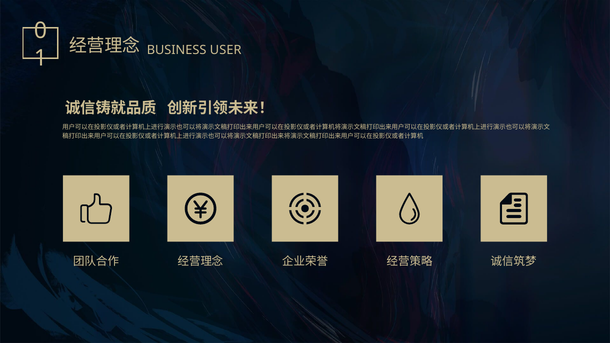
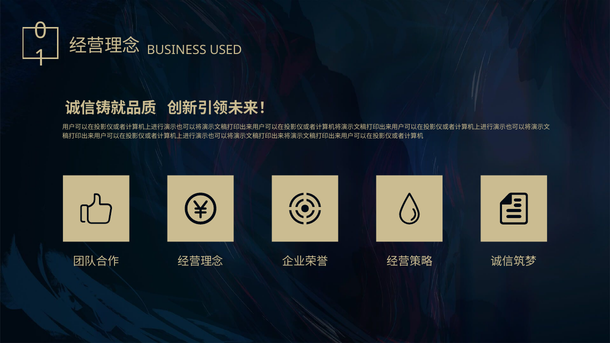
USER: USER -> USED
